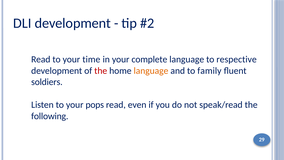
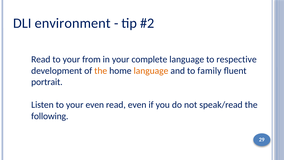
DLI development: development -> environment
time: time -> from
the at (101, 71) colour: red -> orange
soldiers: soldiers -> portrait
your pops: pops -> even
